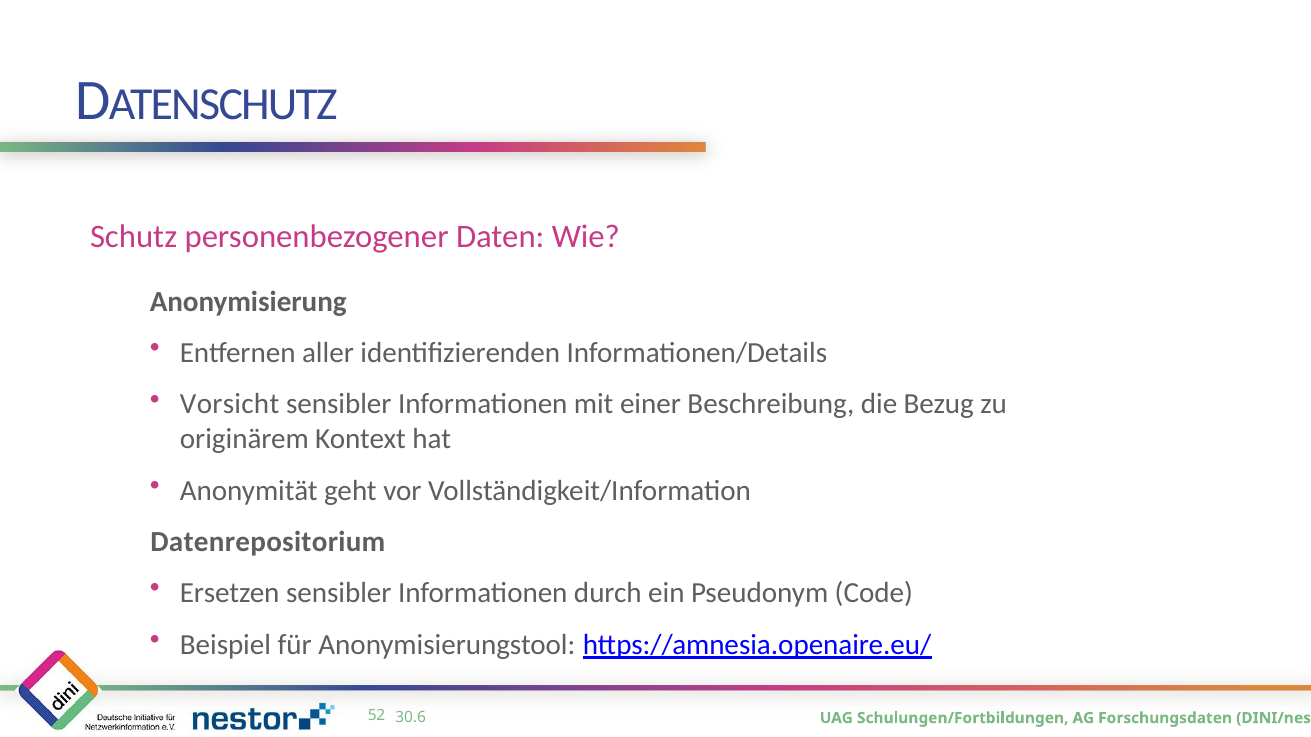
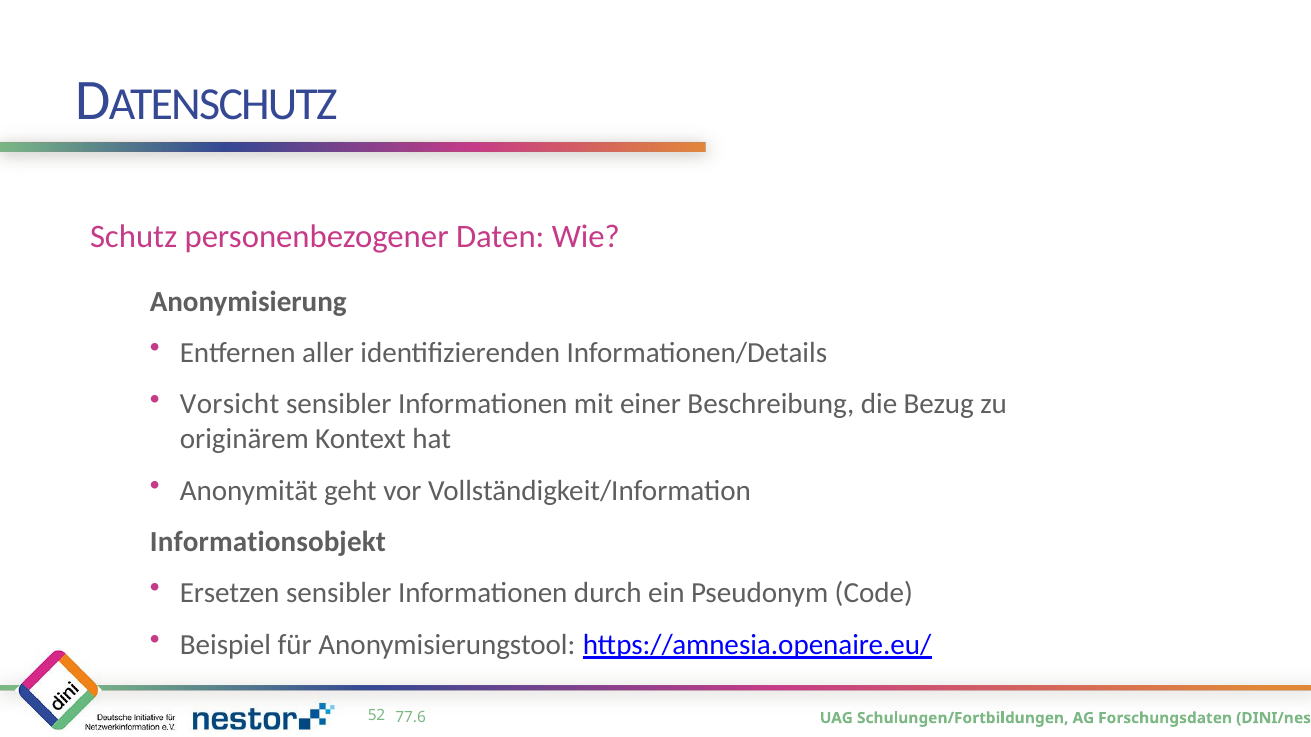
Datenrepositorium: Datenrepositorium -> Informationsobjekt
30.6: 30.6 -> 77.6
